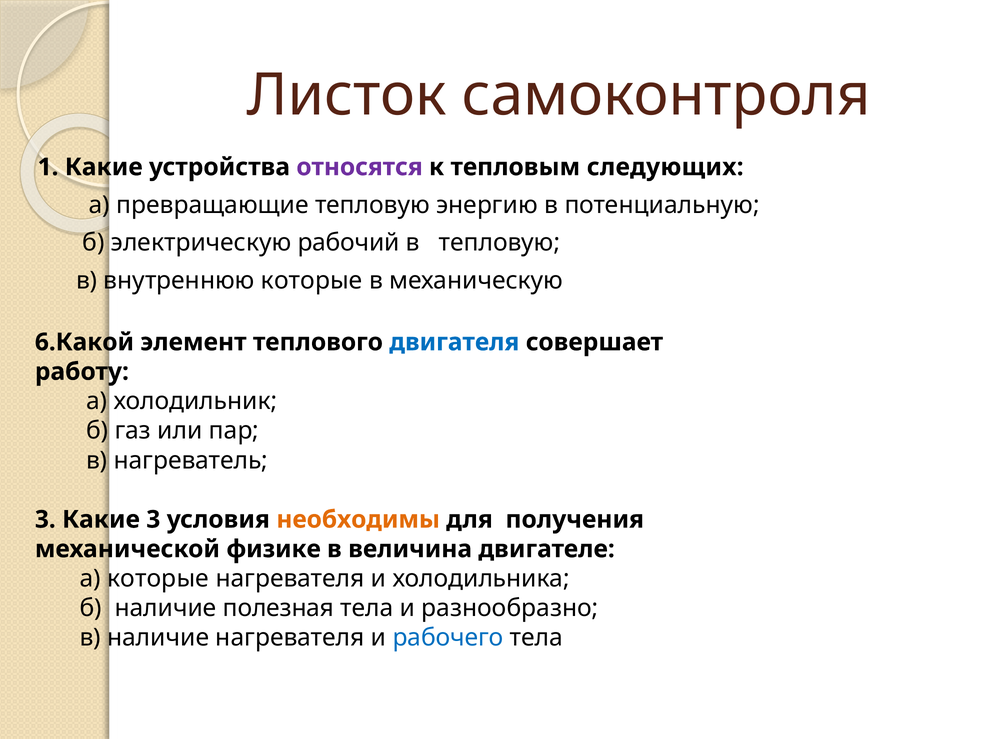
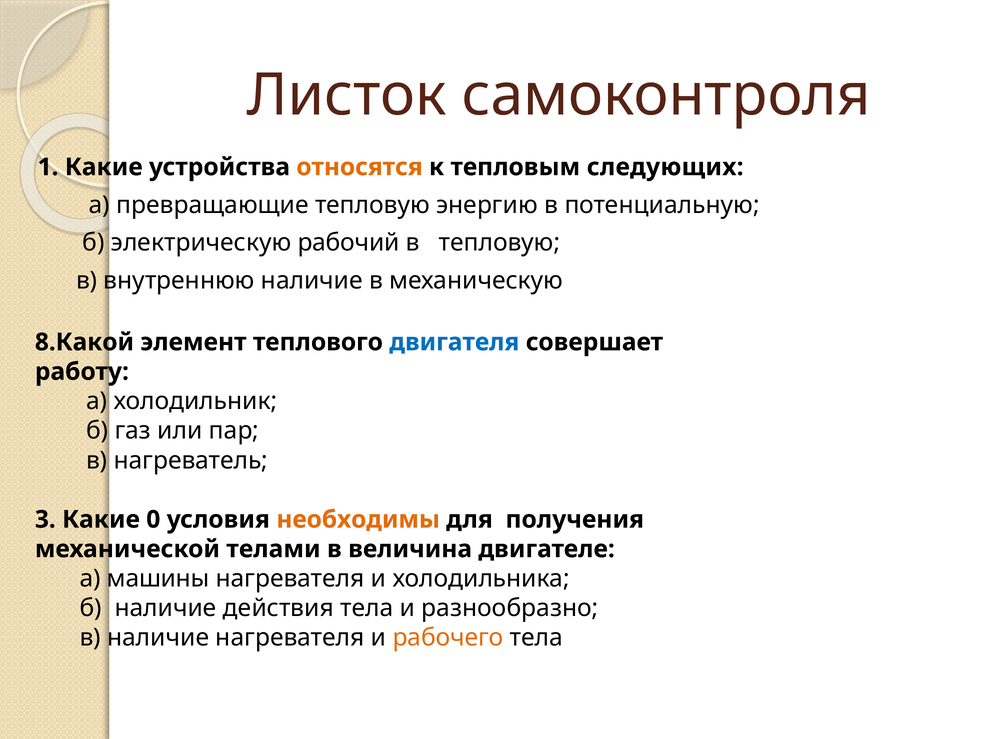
относятся colour: purple -> orange
внутреннюю которые: которые -> наличие
6.Какой: 6.Какой -> 8.Какой
Какие 3: 3 -> 0
физике: физике -> телами
а которые: которые -> машины
полезная: полезная -> действия
рабочего colour: blue -> orange
